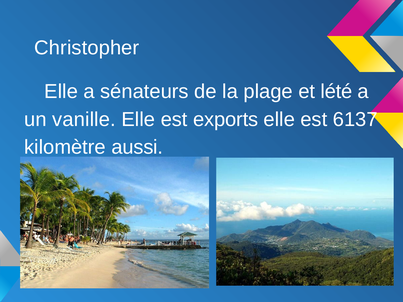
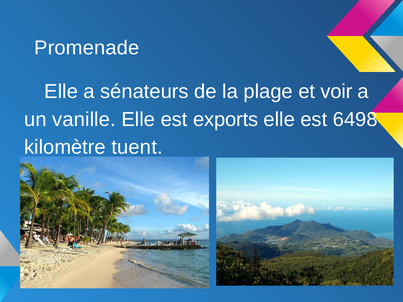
Christopher: Christopher -> Promenade
lété: lété -> voir
6137: 6137 -> 6498
aussi: aussi -> tuent
